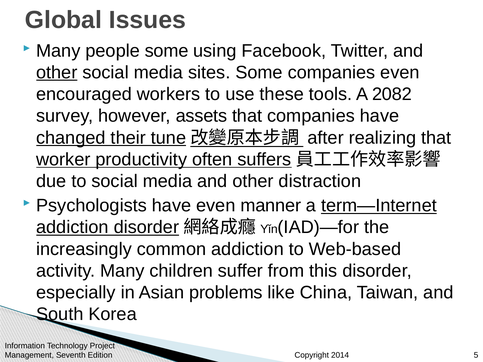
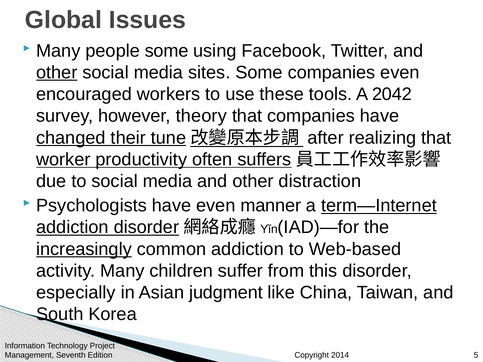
2082: 2082 -> 2042
assets: assets -> theory
increasingly underline: none -> present
problems: problems -> judgment
